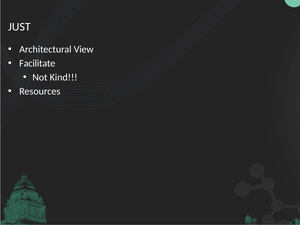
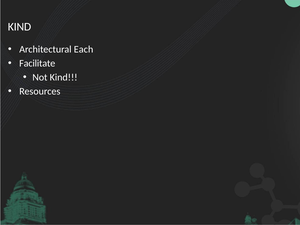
JUST at (19, 27): JUST -> KIND
View: View -> Each
